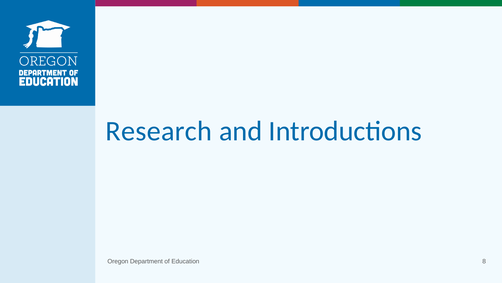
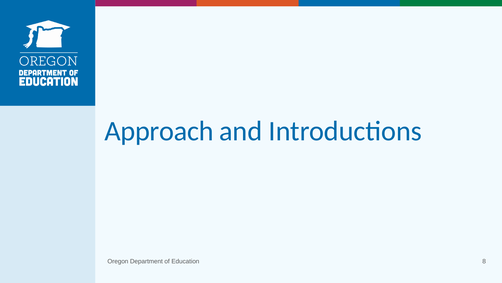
Research: Research -> Approach
